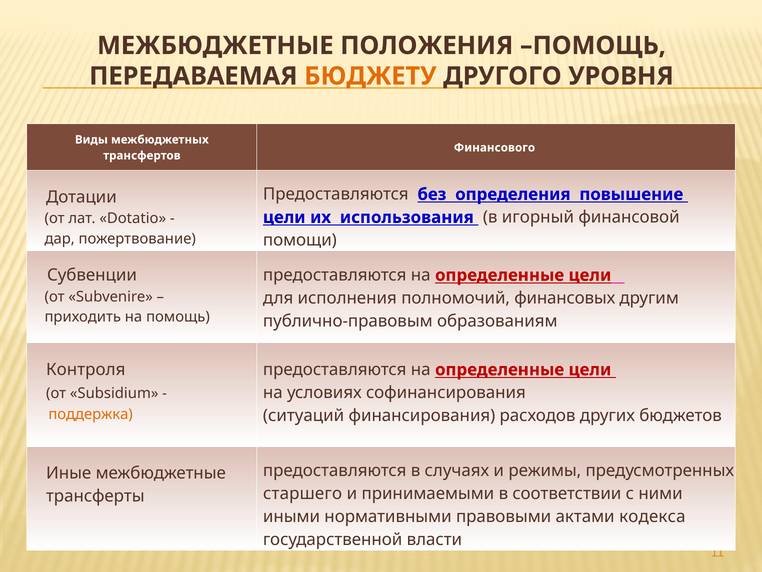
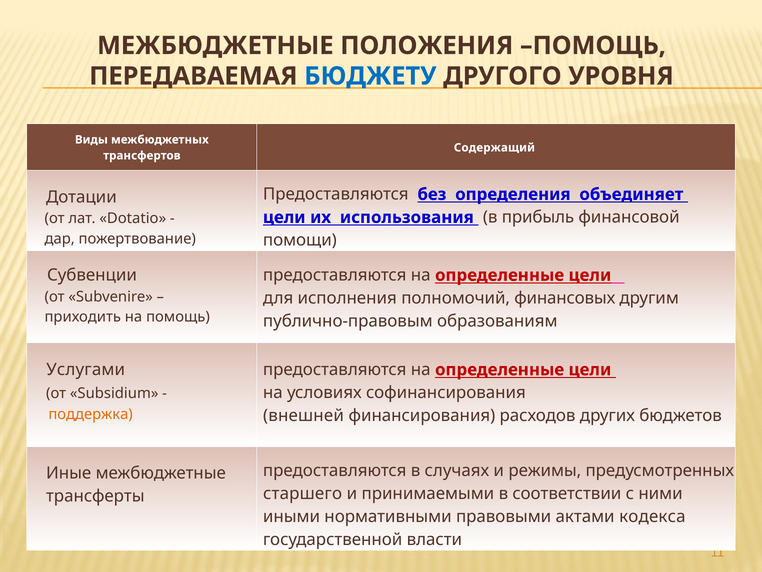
БЮДЖЕТУ colour: orange -> blue
Финансового: Финансового -> Содержащий
повышение: повышение -> объединяет
игорный: игорный -> прибыль
Контроля: Контроля -> Услугами
ситуаций: ситуаций -> внешней
